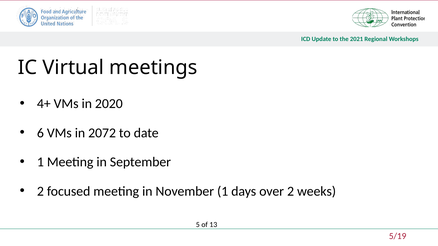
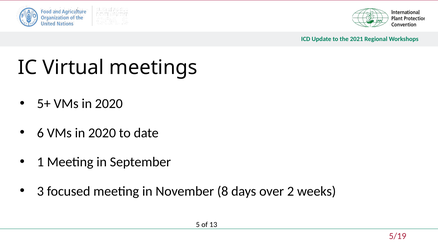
4+: 4+ -> 5+
6 VMs in 2072: 2072 -> 2020
2 at (40, 191): 2 -> 3
November 1: 1 -> 8
